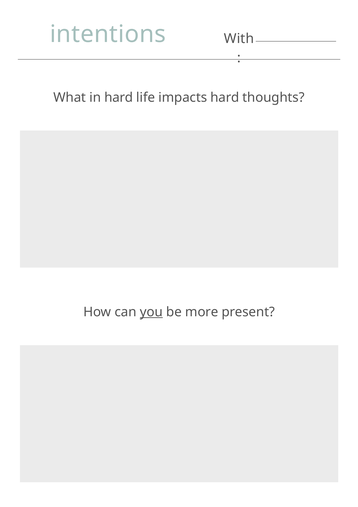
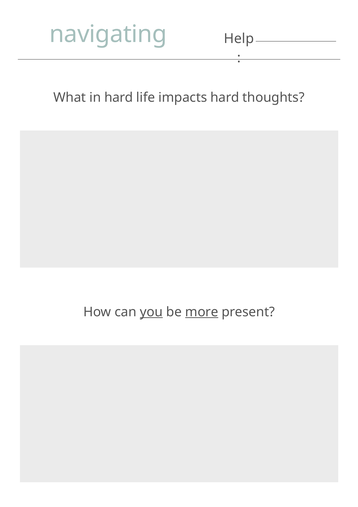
intentions: intentions -> navigating
With: With -> Help
more underline: none -> present
